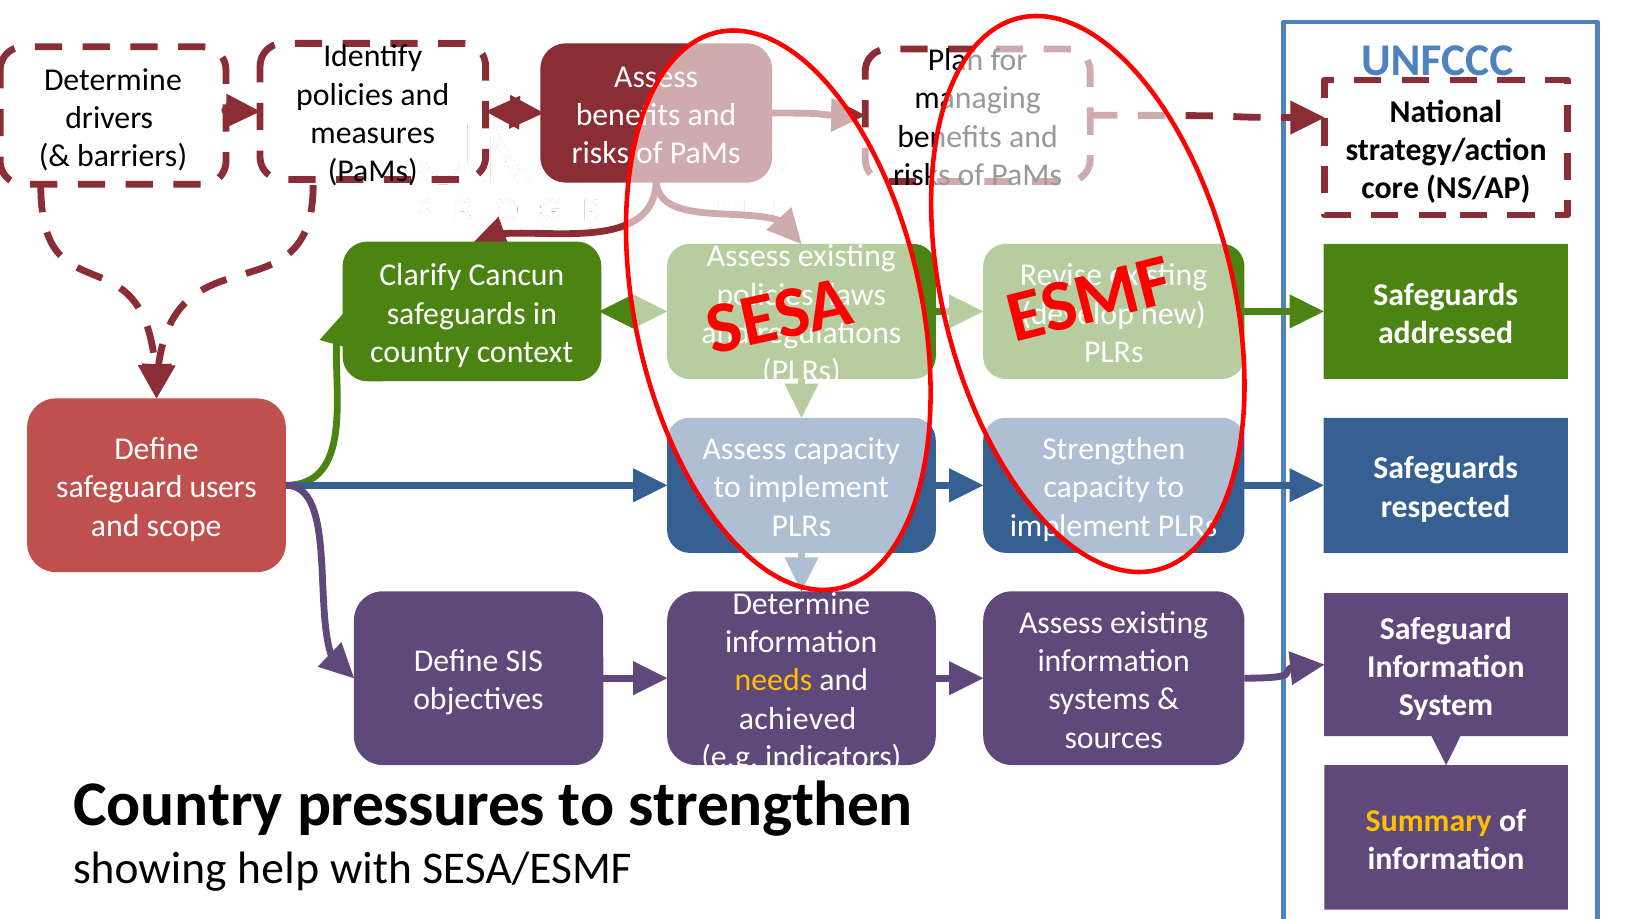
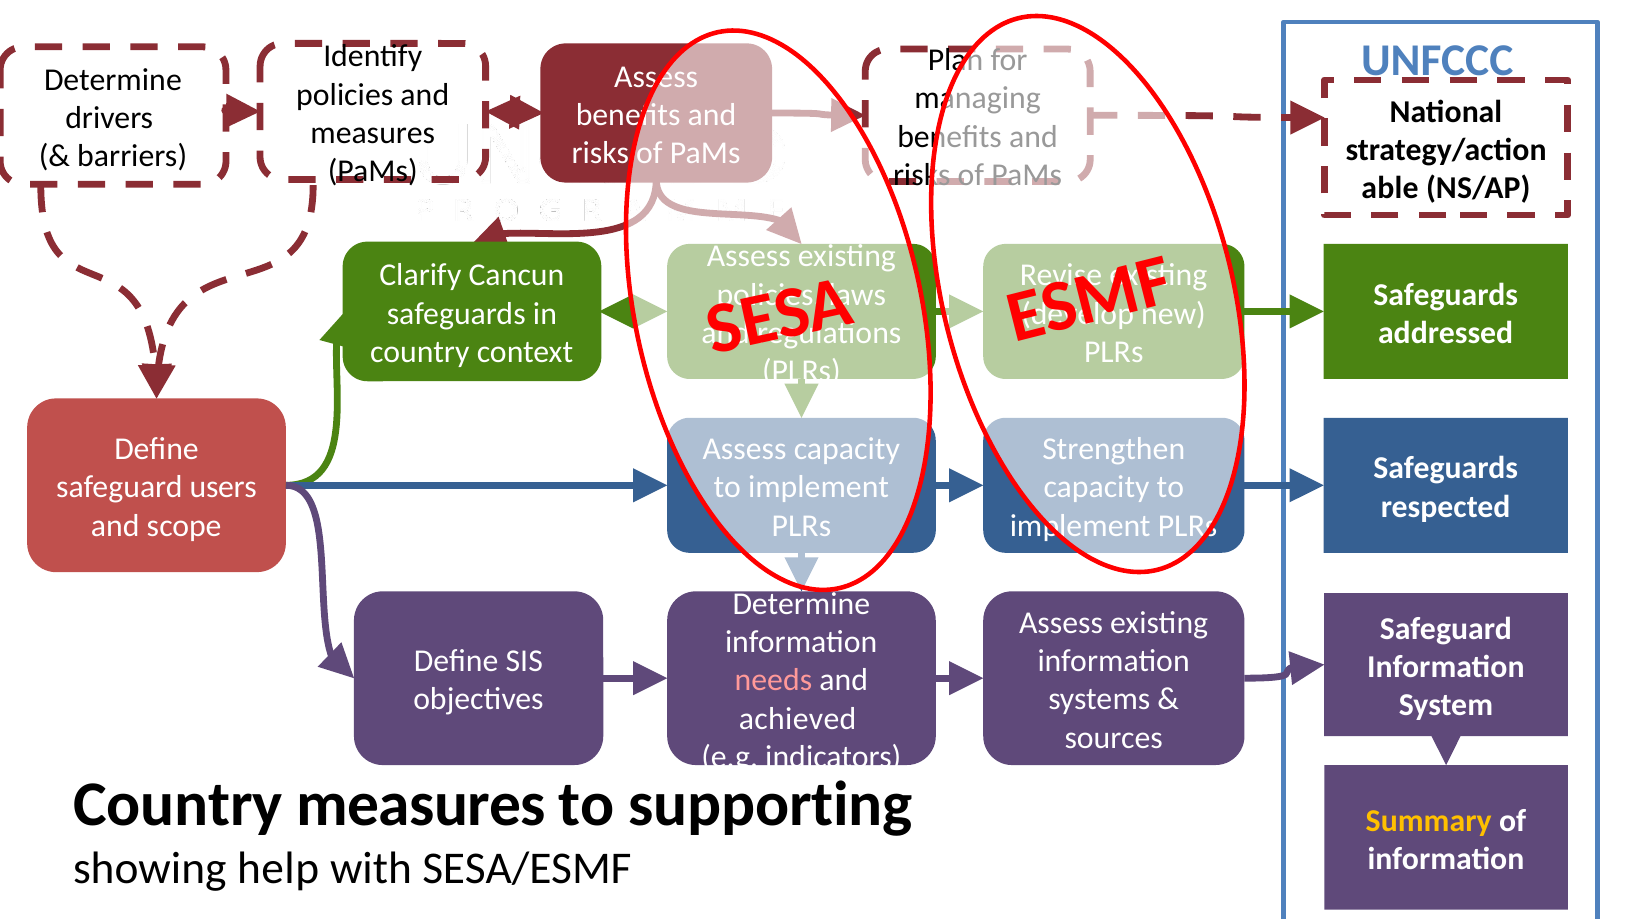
core: core -> able
needs colour: yellow -> pink
Country pressures: pressures -> measures
to strengthen: strengthen -> supporting
